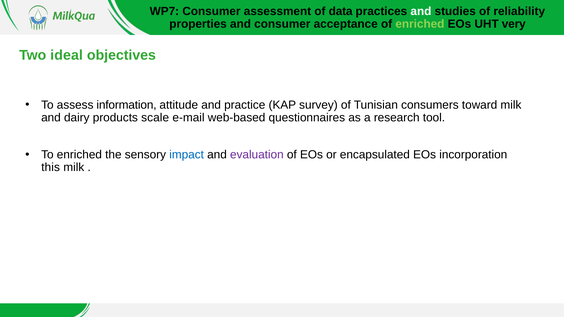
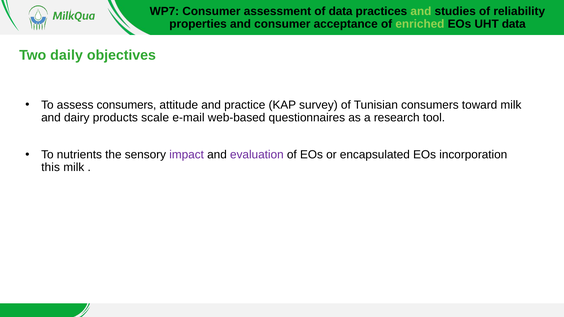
and at (421, 11) colour: white -> light green
UHT very: very -> data
ideal: ideal -> daily
assess information: information -> consumers
To enriched: enriched -> nutrients
impact colour: blue -> purple
